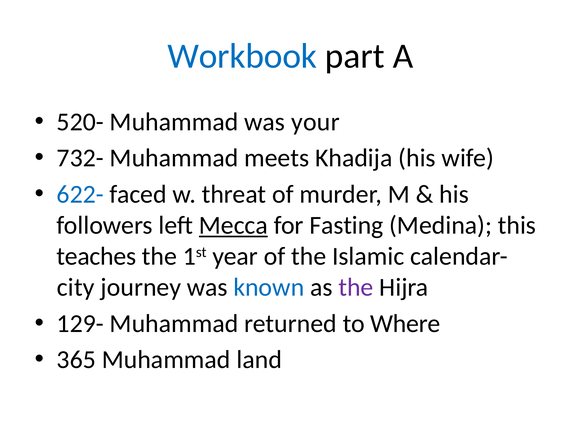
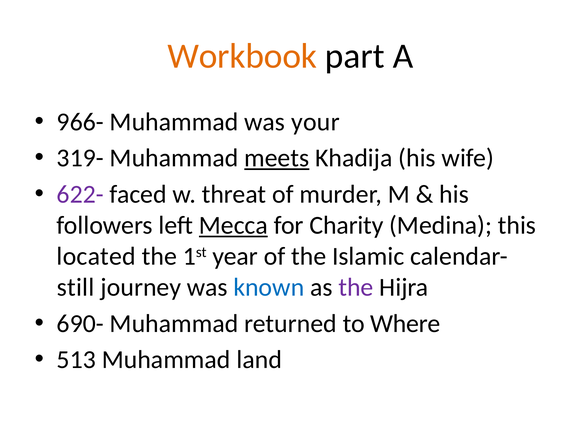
Workbook colour: blue -> orange
520-: 520- -> 966-
732-: 732- -> 319-
meets underline: none -> present
622- colour: blue -> purple
Fasting: Fasting -> Charity
teaches: teaches -> located
city: city -> still
129-: 129- -> 690-
365: 365 -> 513
